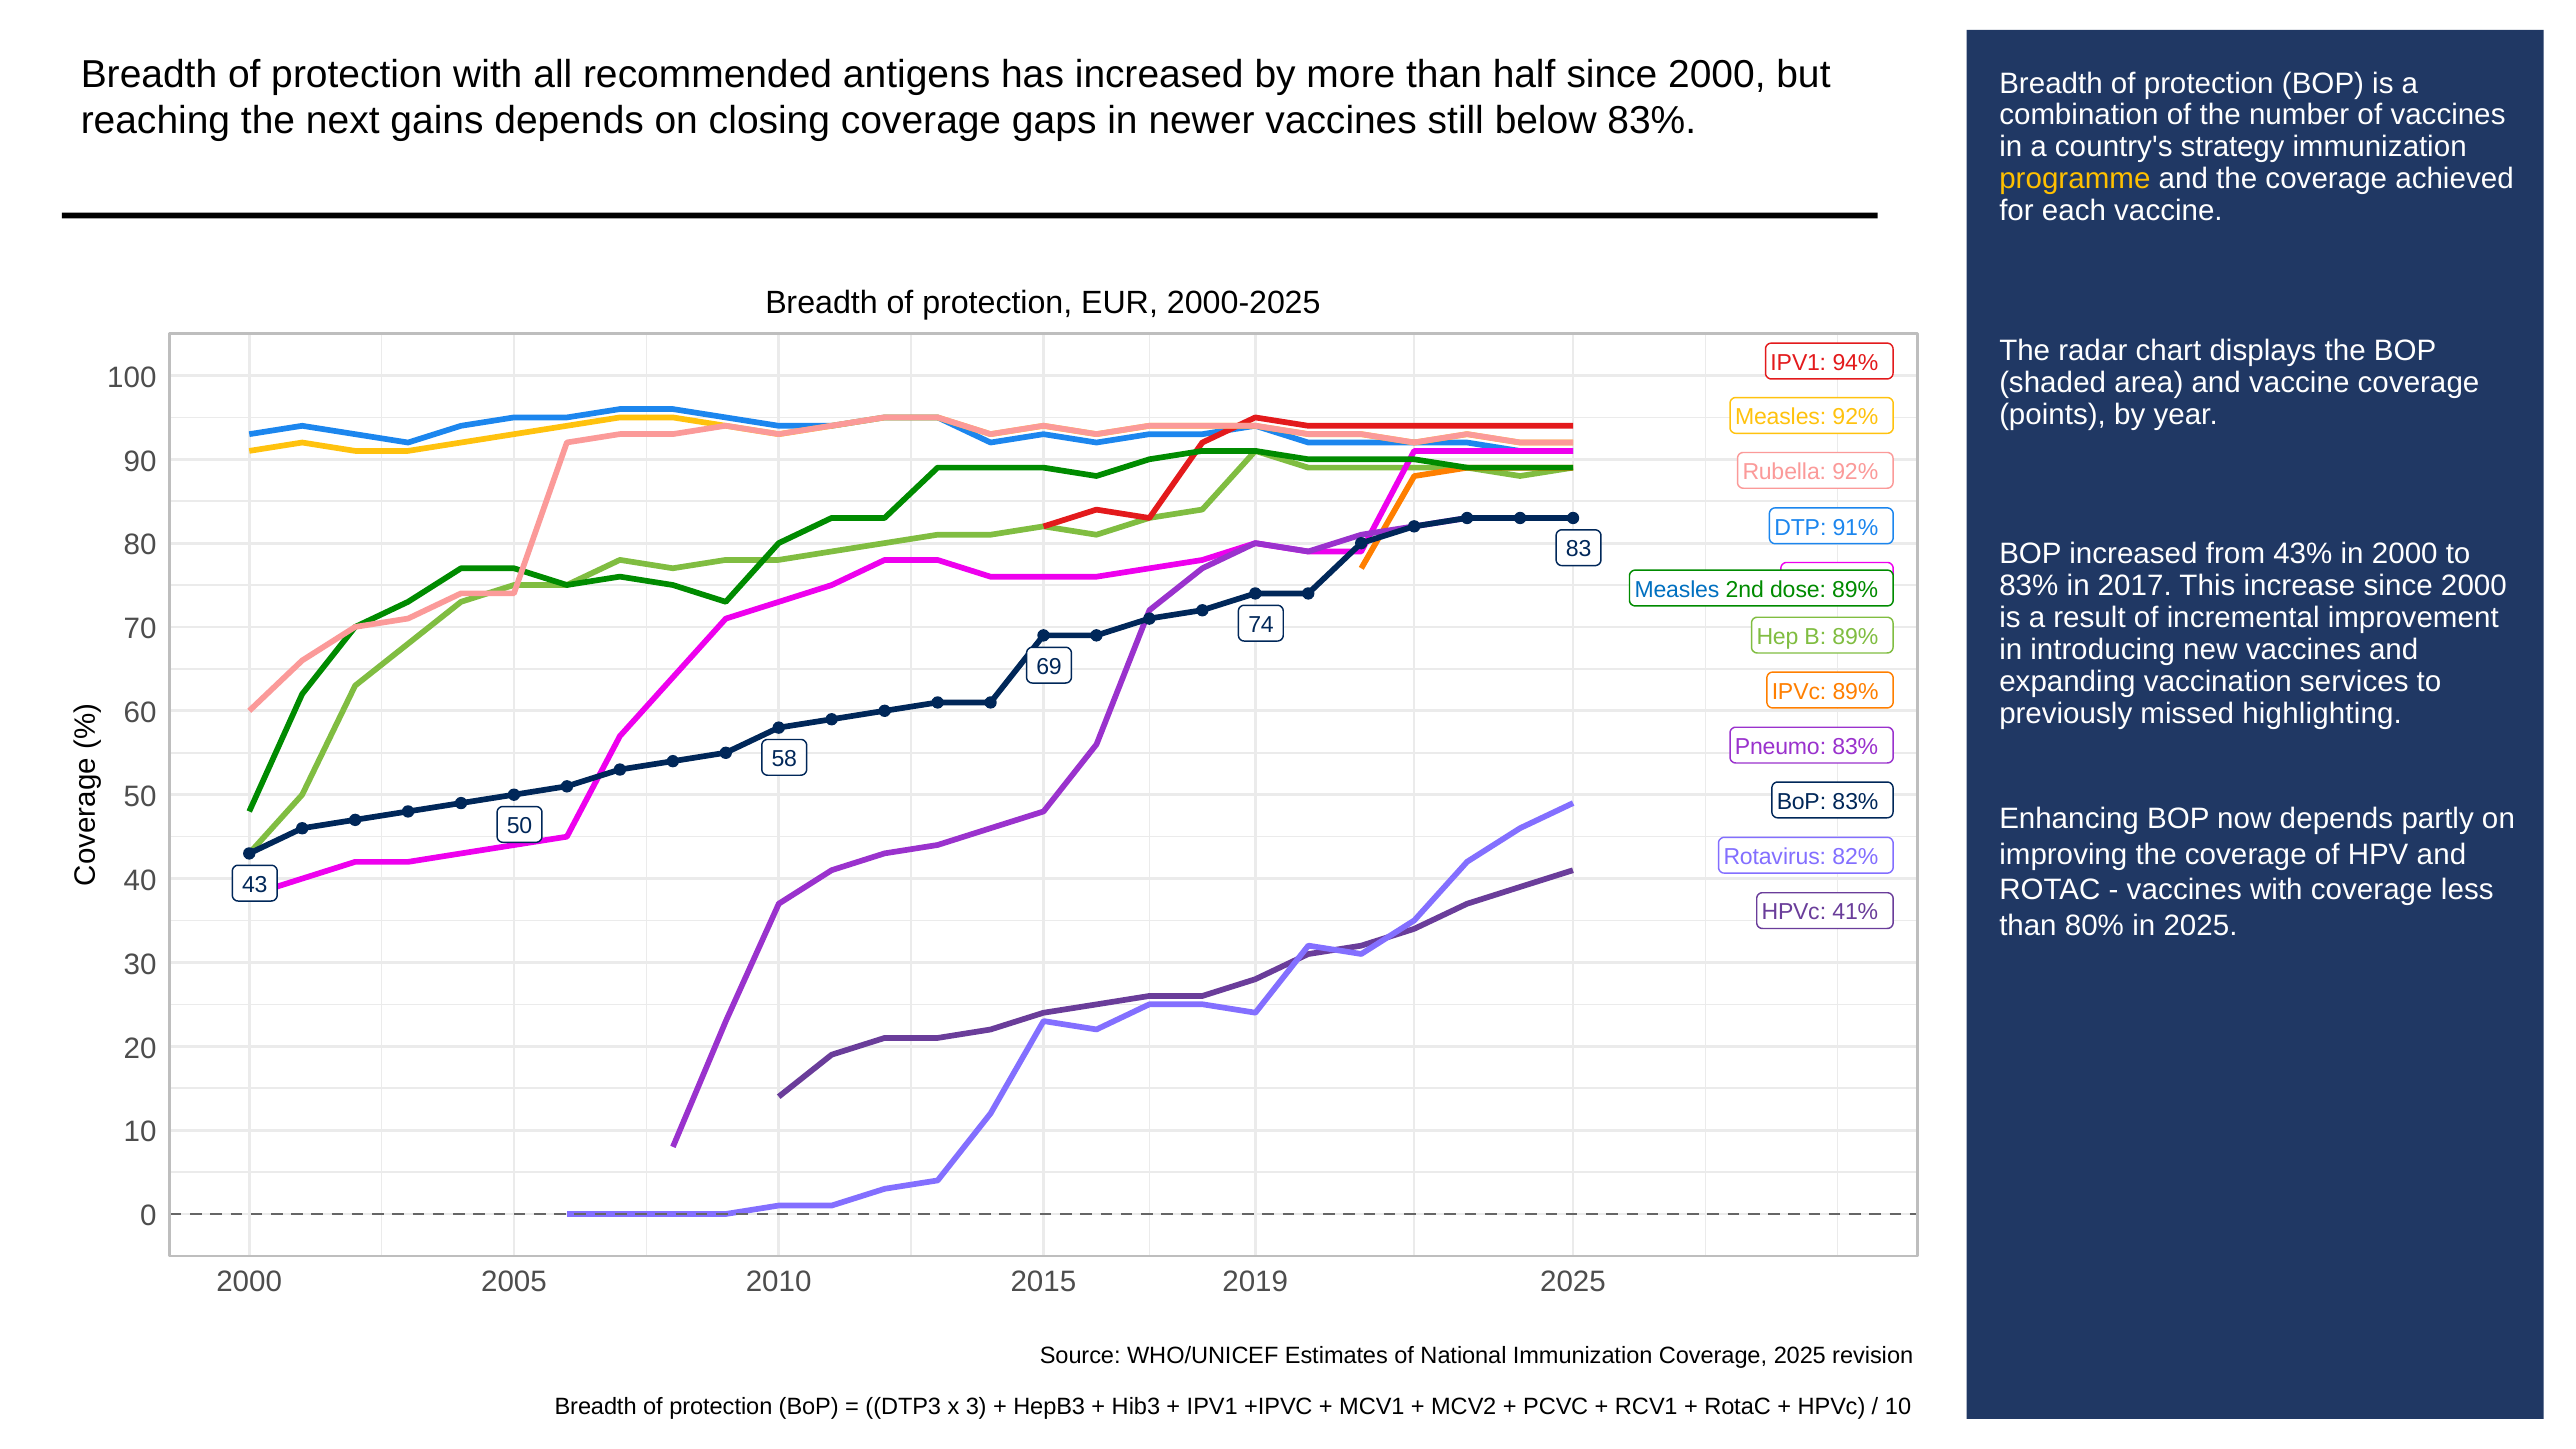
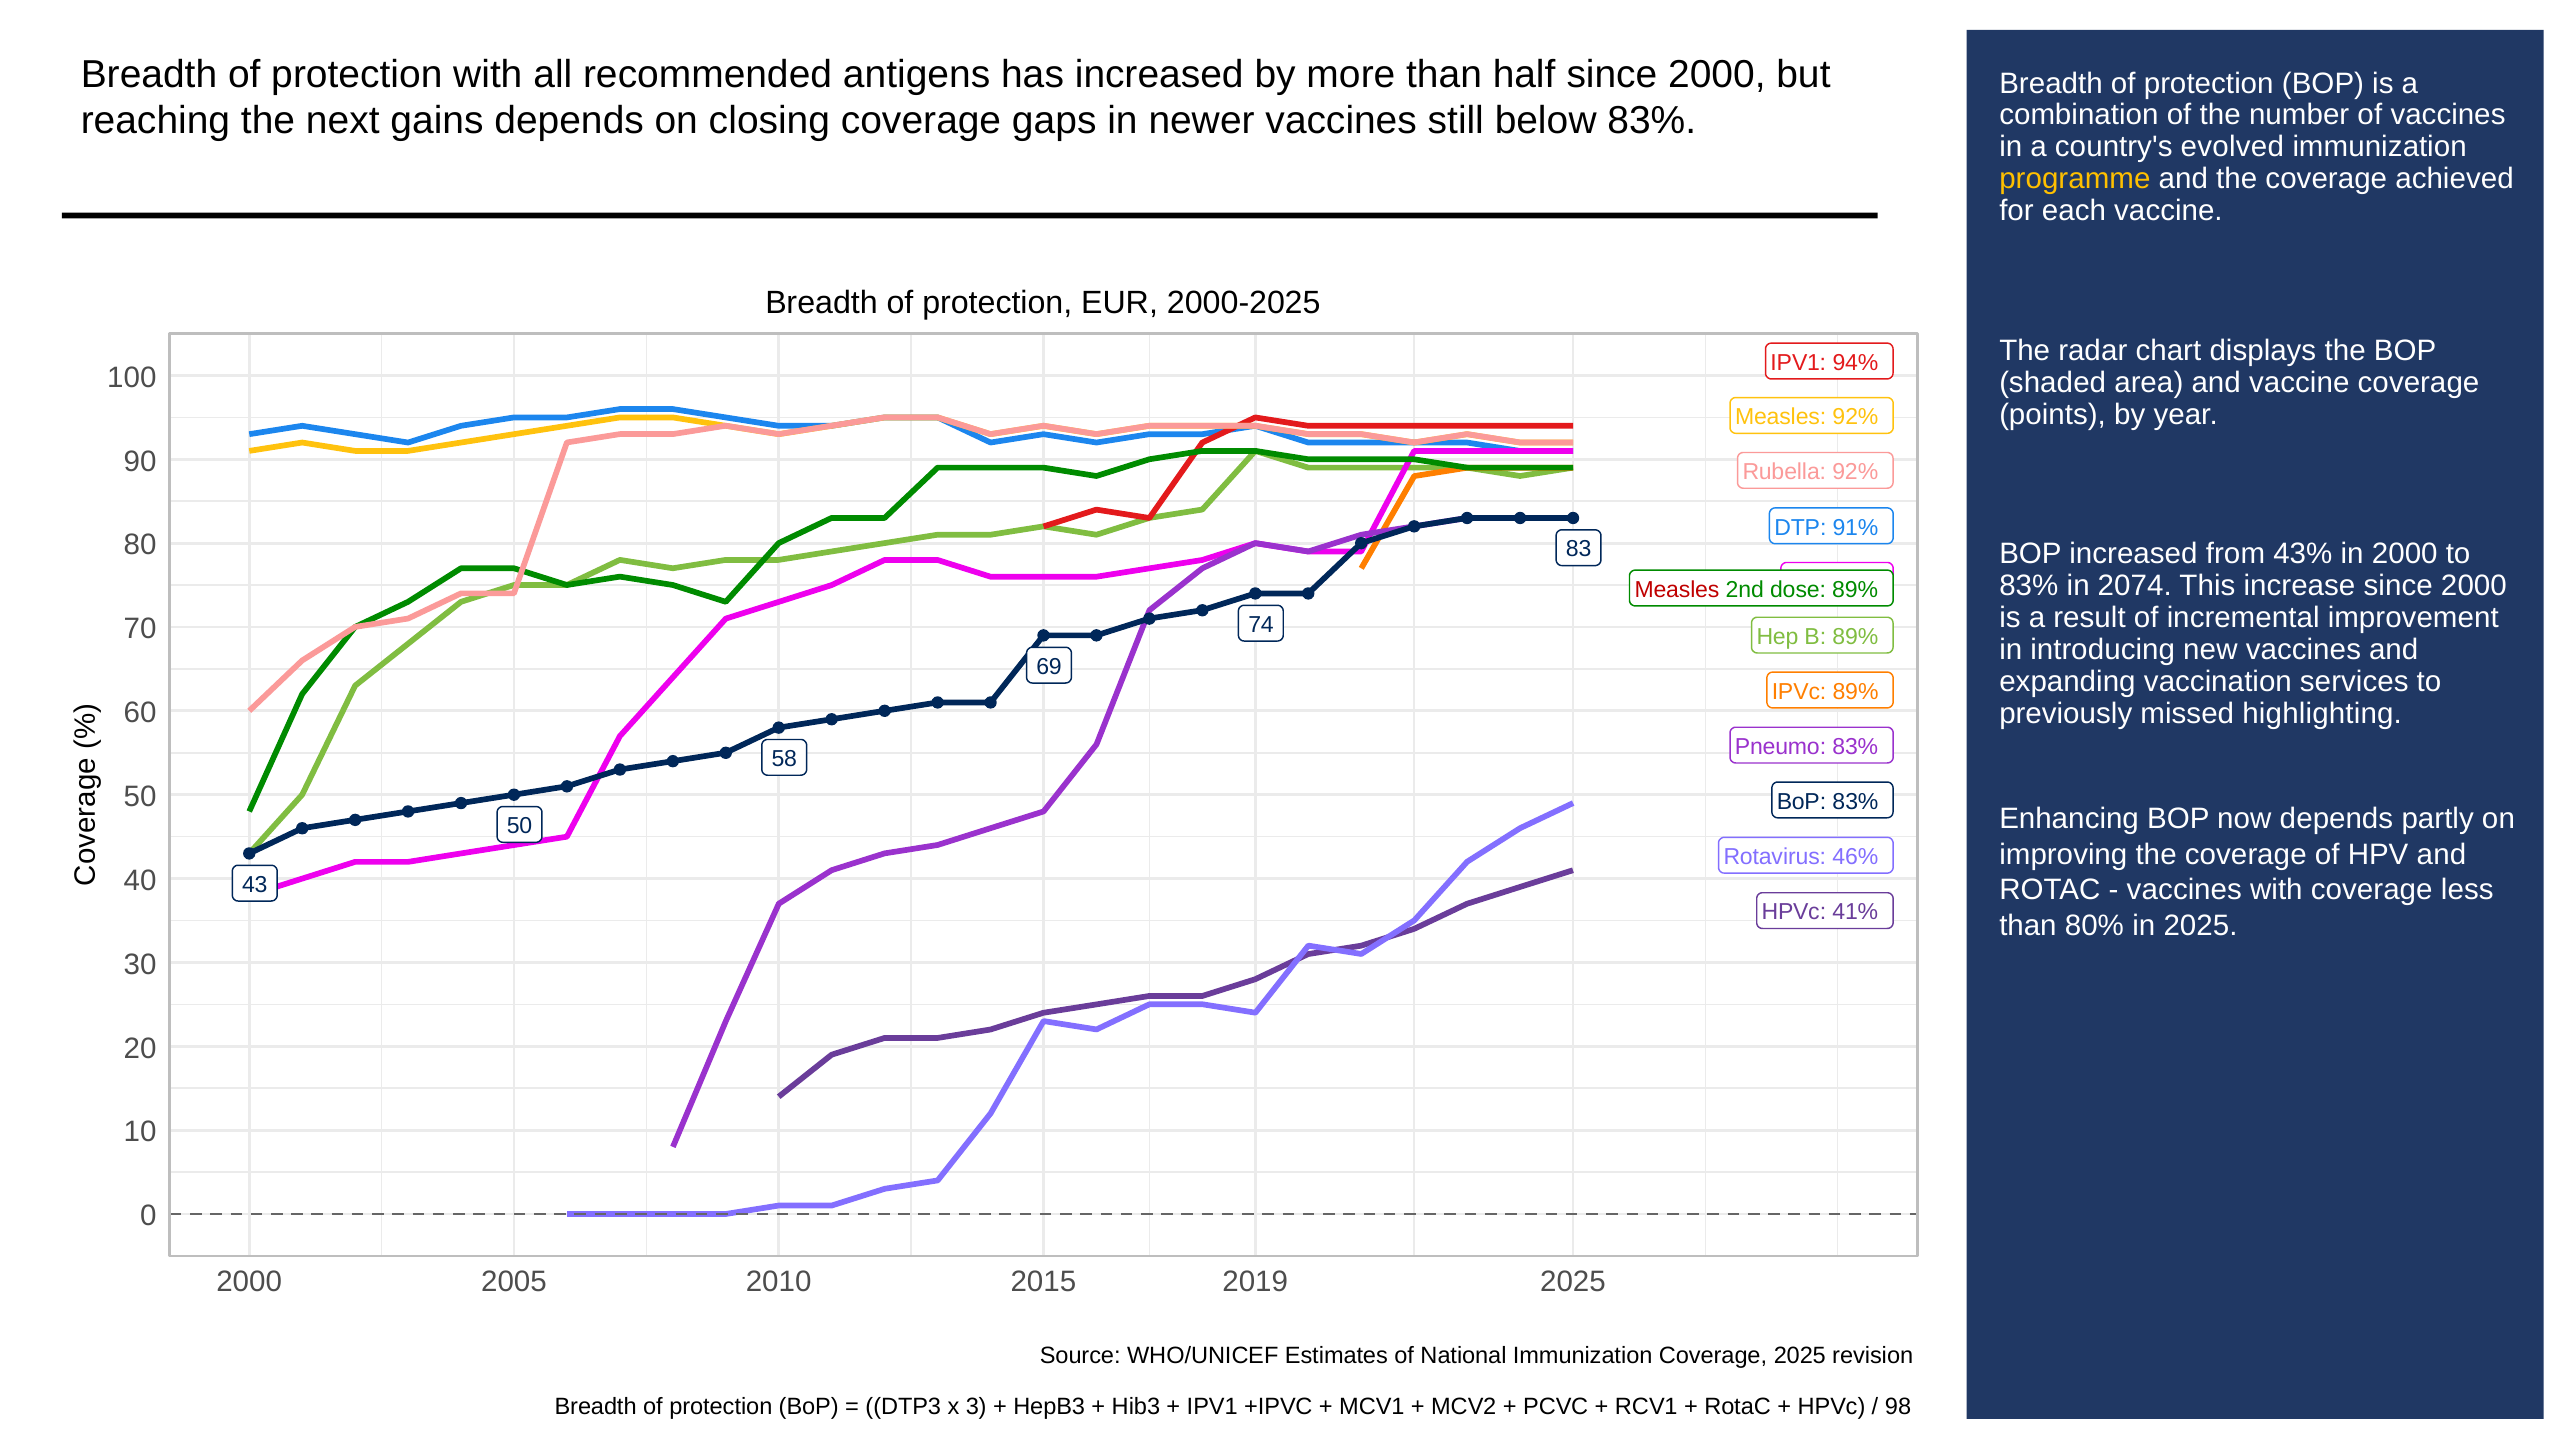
strategy: strategy -> evolved
2017: 2017 -> 2074
Measles at (1677, 590) colour: blue -> red
82%: 82% -> 46%
10 at (1898, 1407): 10 -> 98
